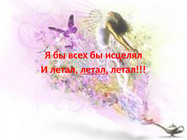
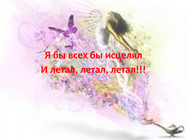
летал at (94, 70) underline: present -> none
